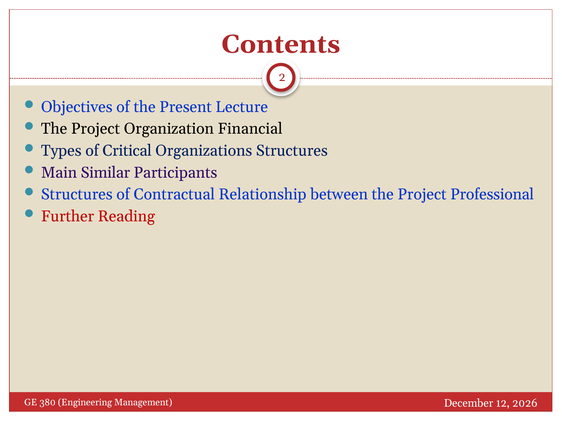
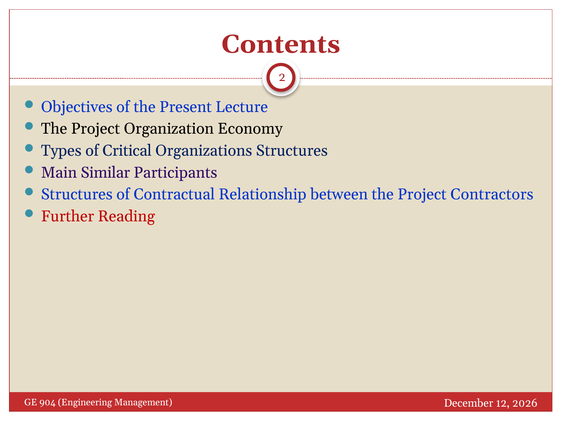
Financial: Financial -> Economy
Professional: Professional -> Contractors
380: 380 -> 904
